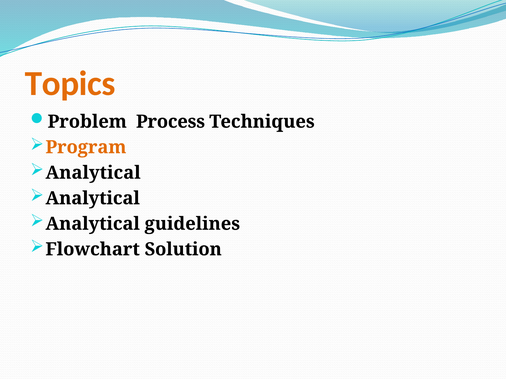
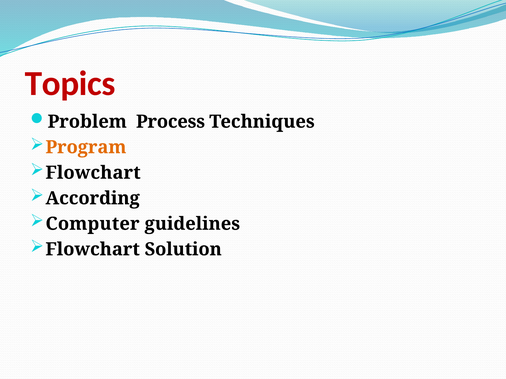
Topics colour: orange -> red
Analytical at (93, 173): Analytical -> Flowchart
Analytical at (93, 199): Analytical -> According
Analytical at (93, 224): Analytical -> Computer
